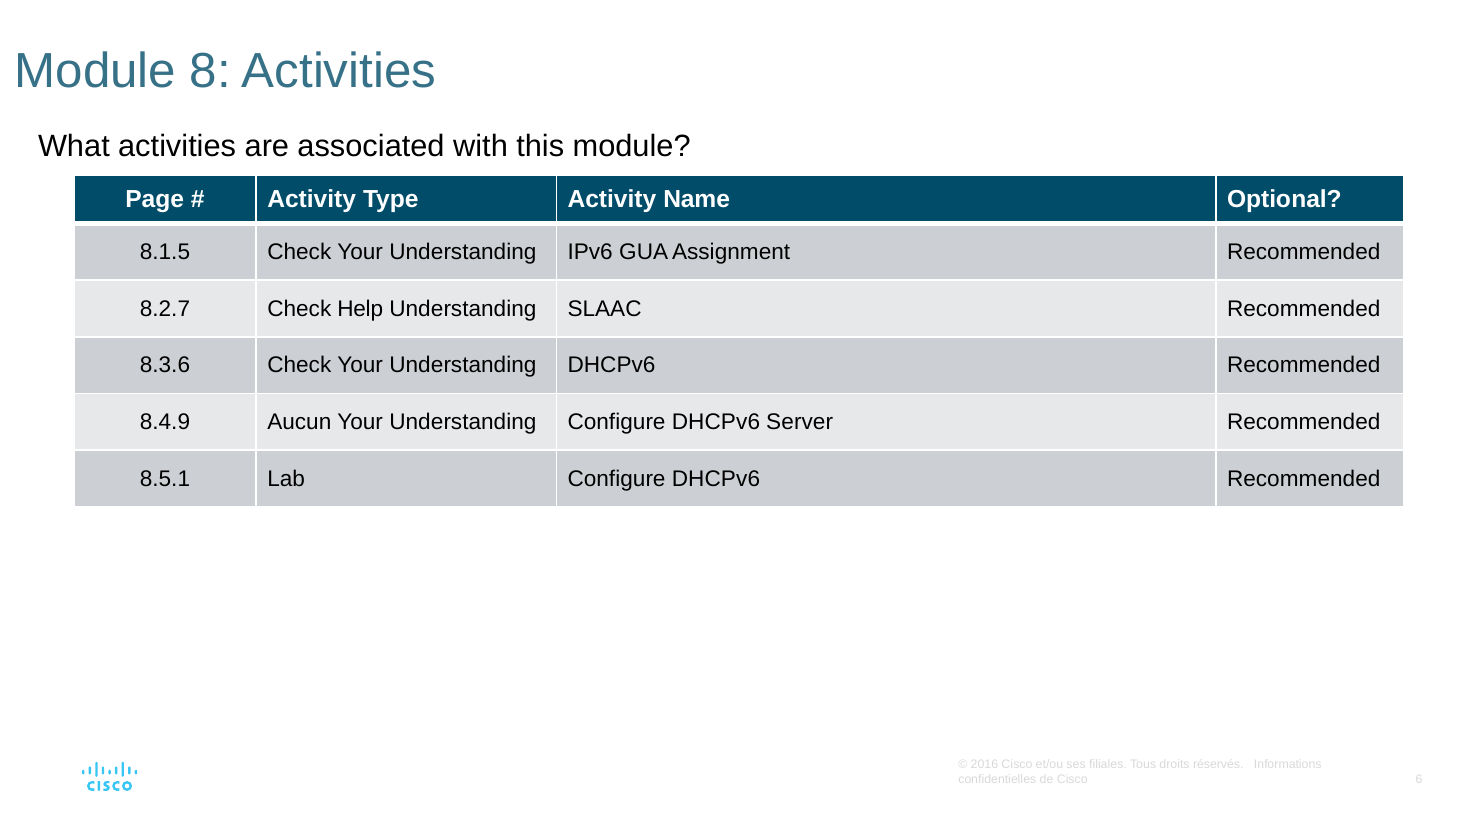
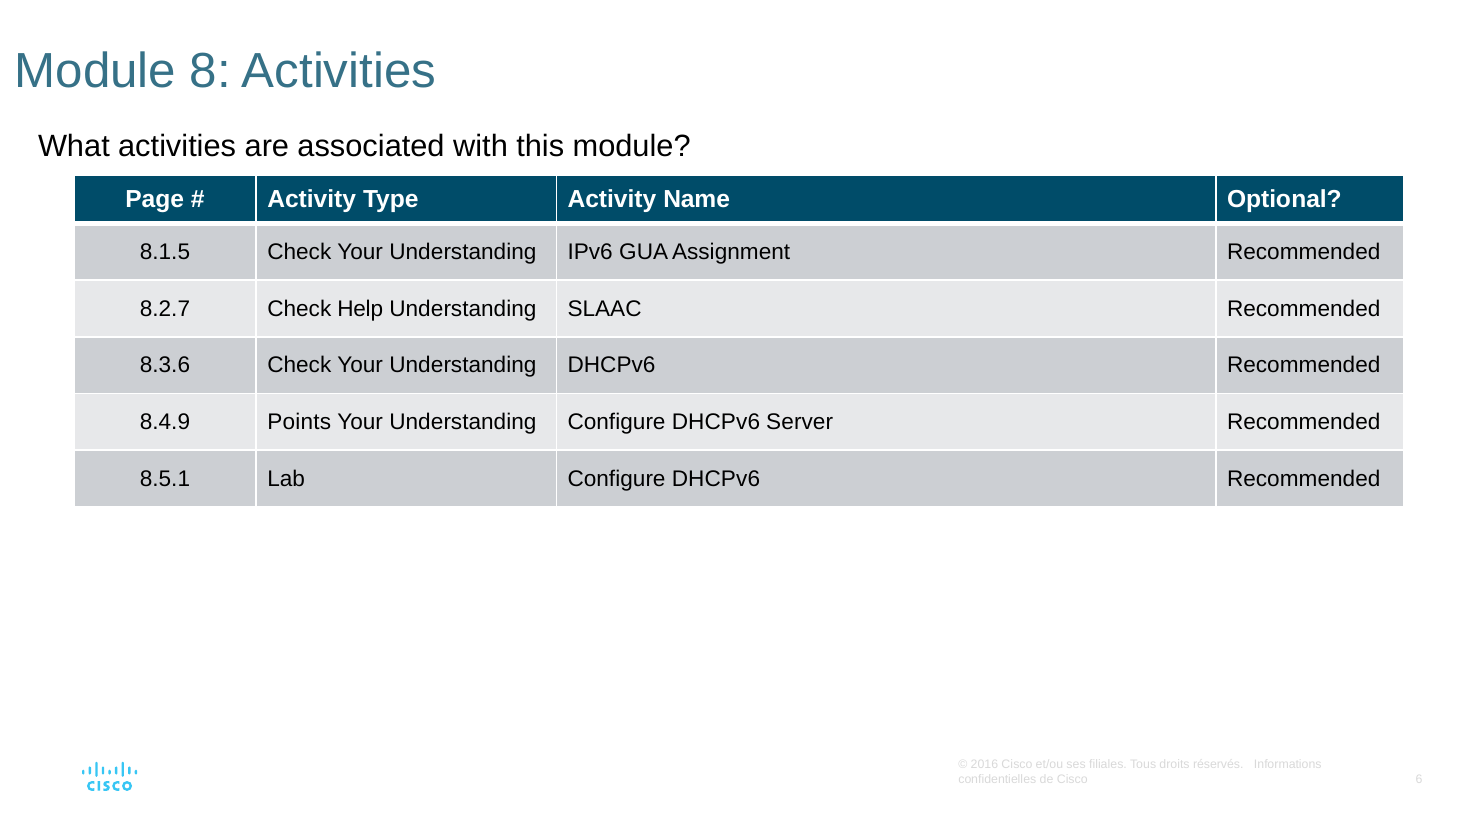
Aucun: Aucun -> Points
